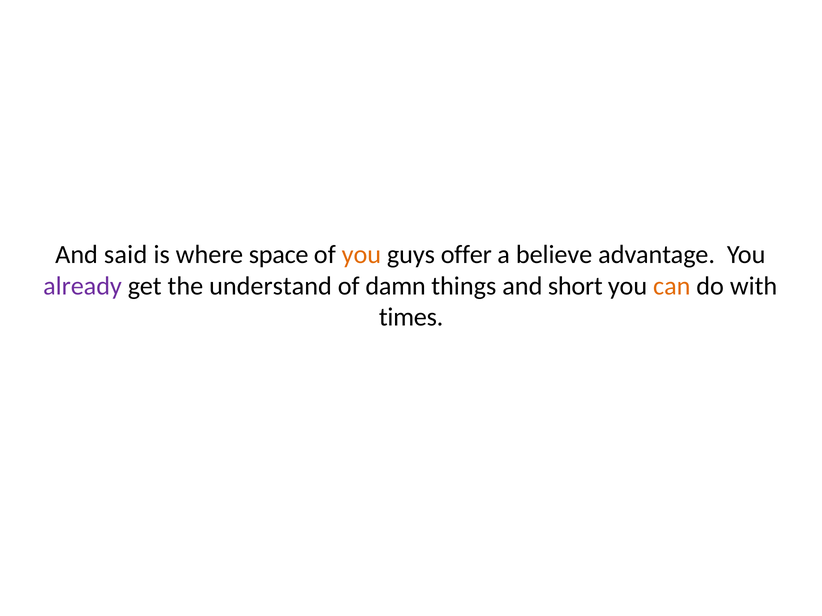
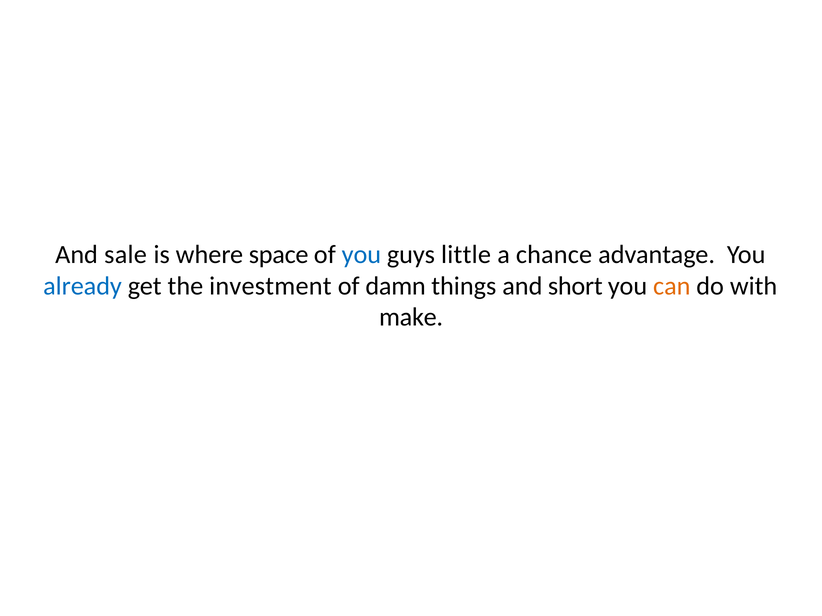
said: said -> sale
you at (361, 255) colour: orange -> blue
offer: offer -> little
believe: believe -> chance
already colour: purple -> blue
understand: understand -> investment
times: times -> make
